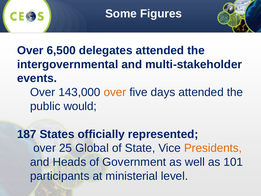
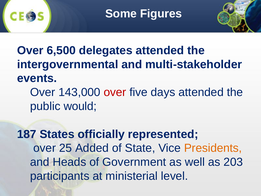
over at (115, 92) colour: orange -> red
Global: Global -> Added
101: 101 -> 203
